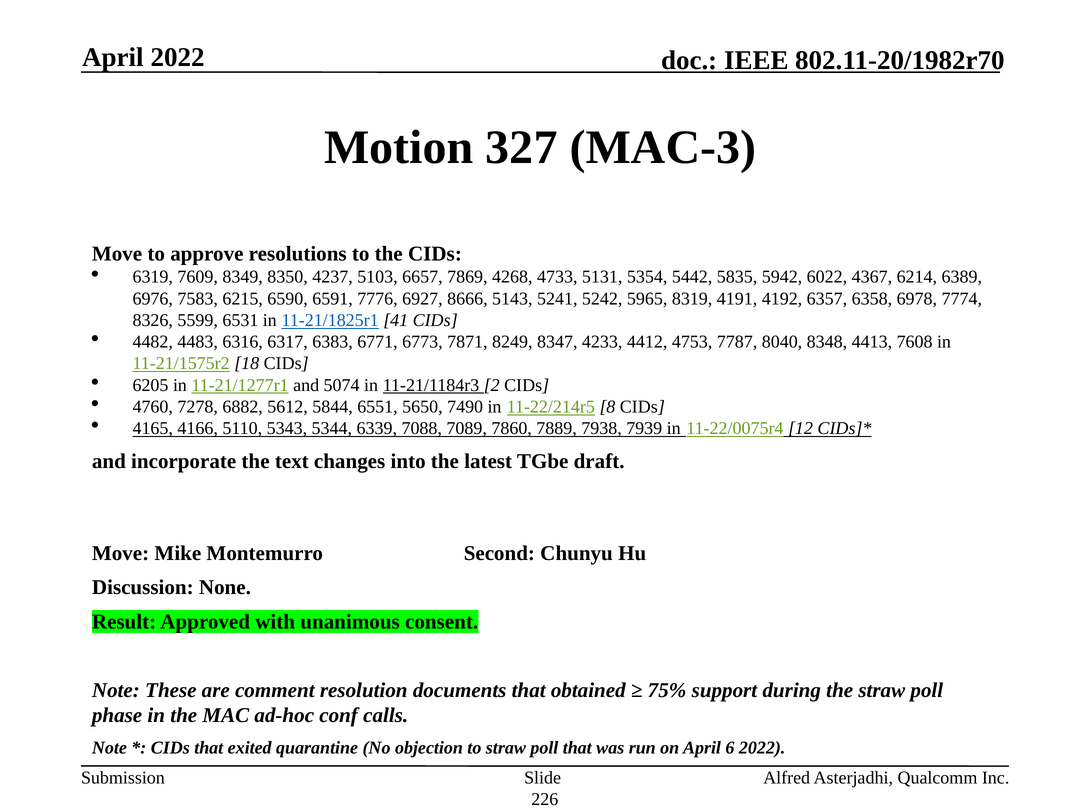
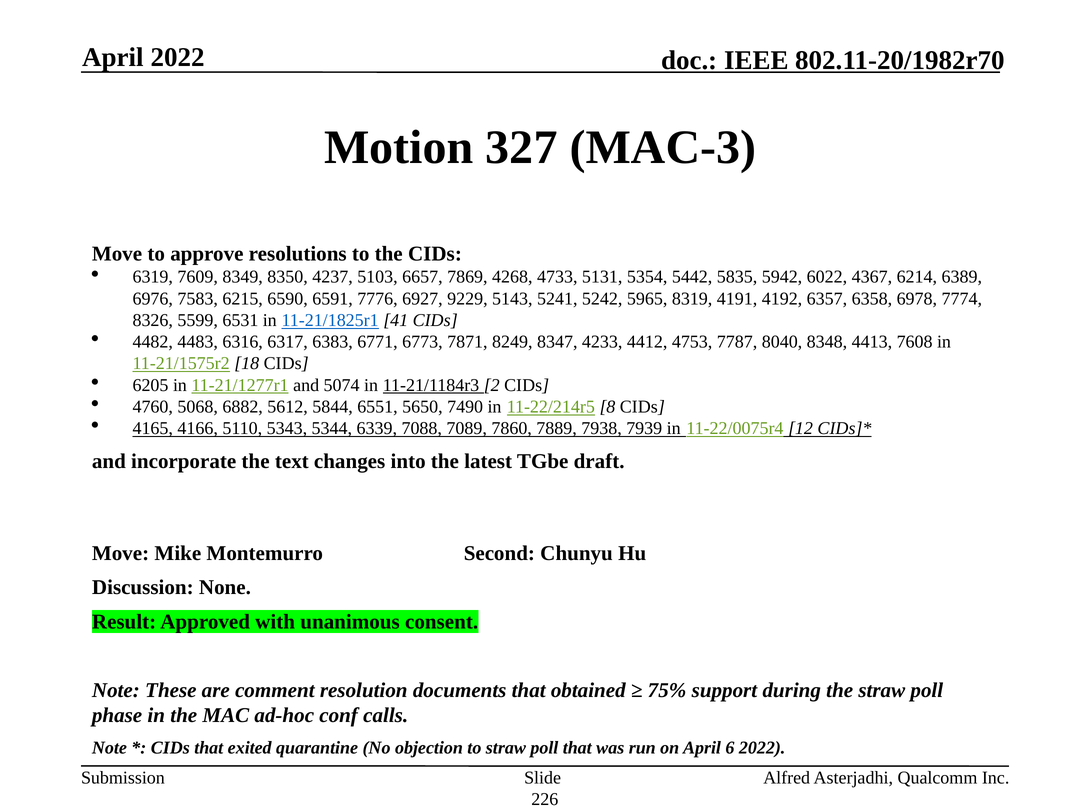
8666: 8666 -> 9229
7278: 7278 -> 5068
